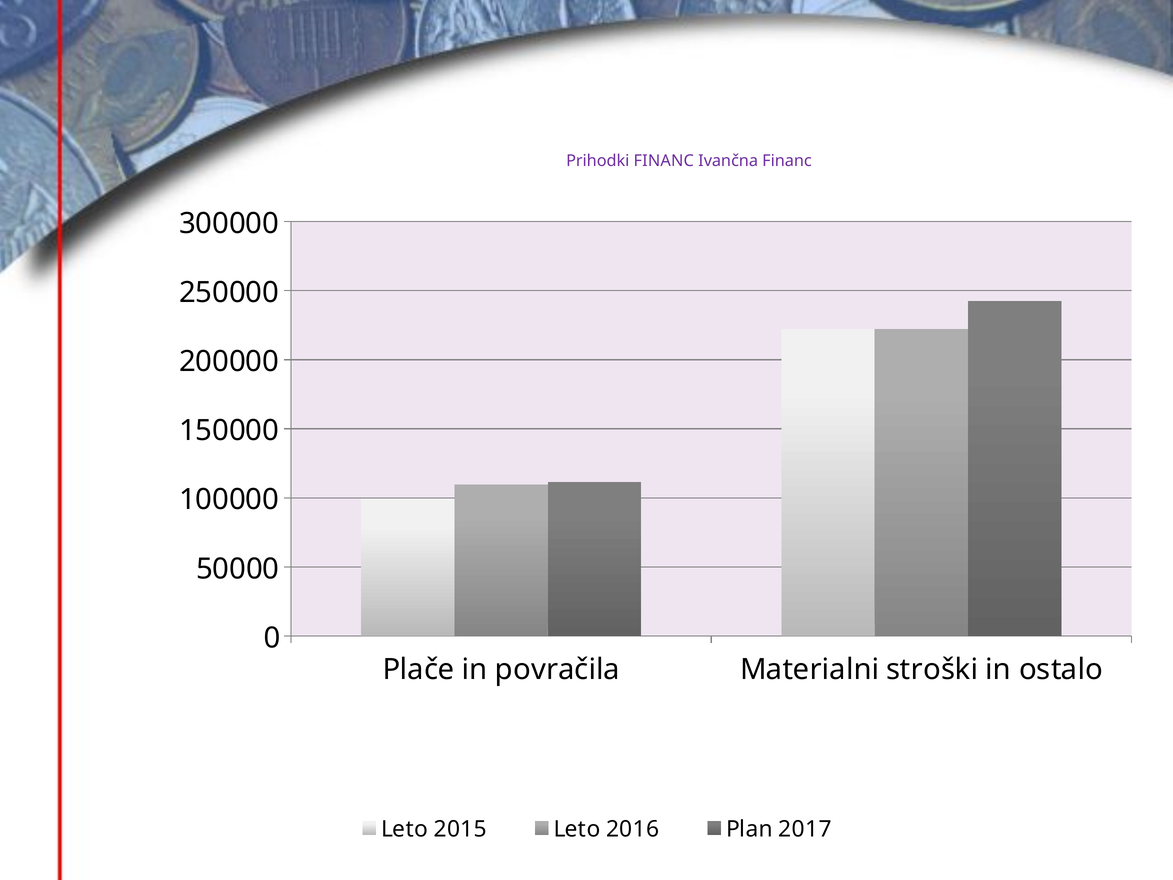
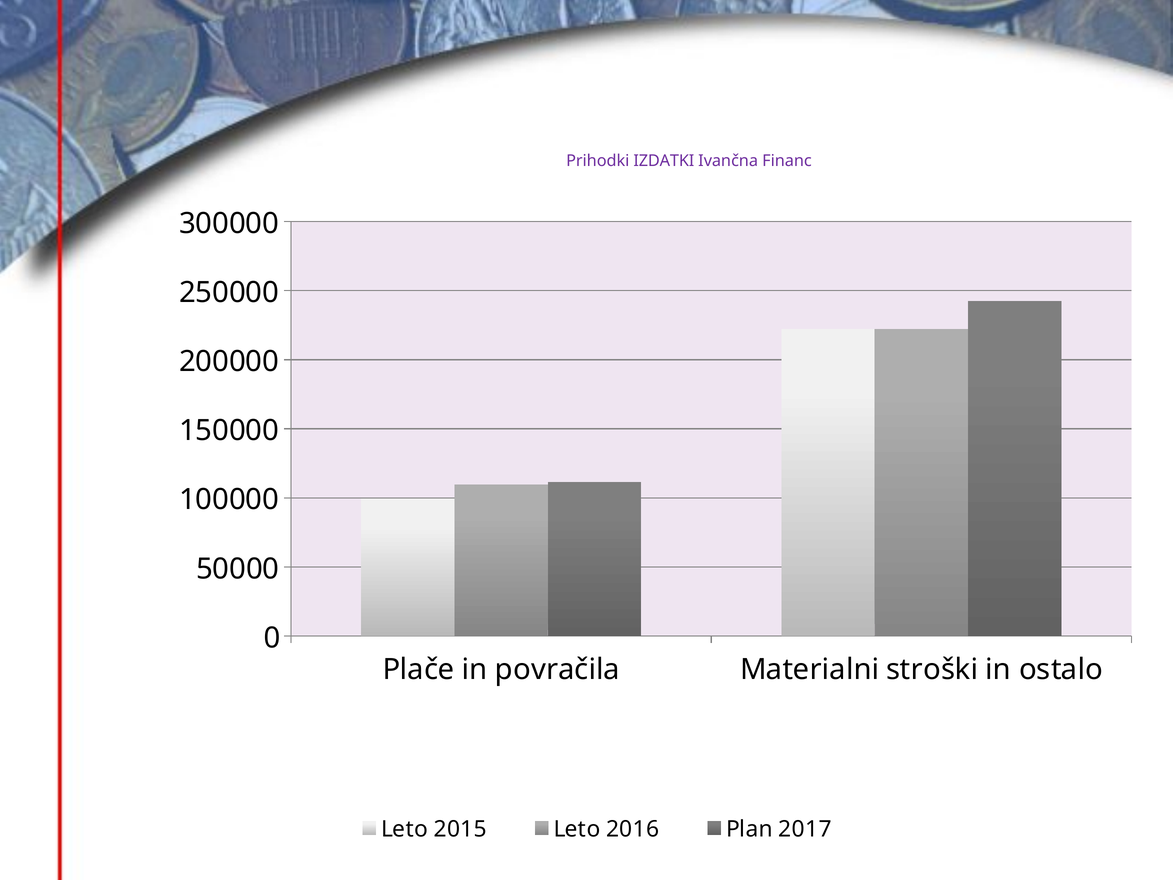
Prihodki FINANC: FINANC -> IZDATKI
